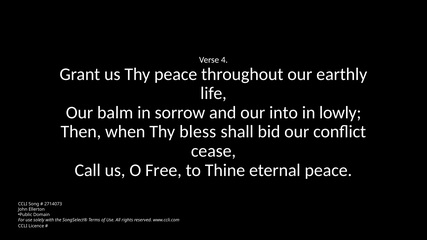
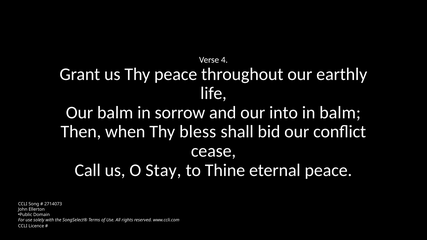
in lowly: lowly -> balm
Free: Free -> Stay
